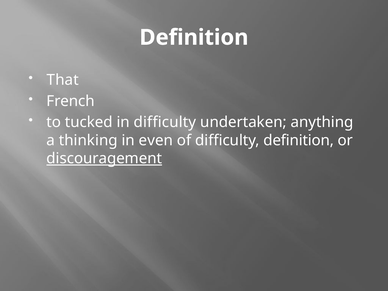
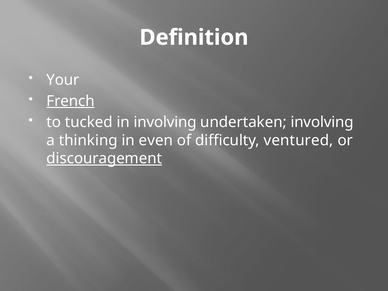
That: That -> Your
French underline: none -> present
in difficulty: difficulty -> involving
undertaken anything: anything -> involving
difficulty definition: definition -> ventured
